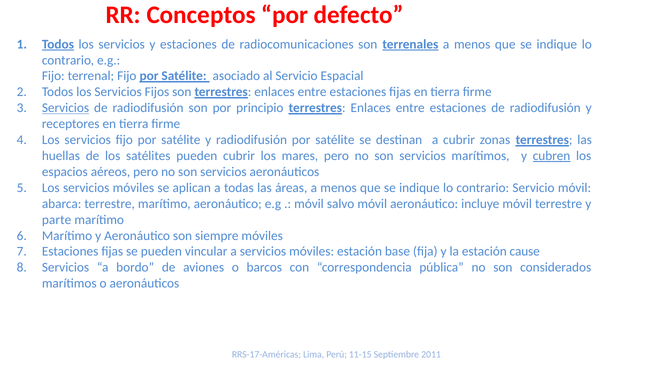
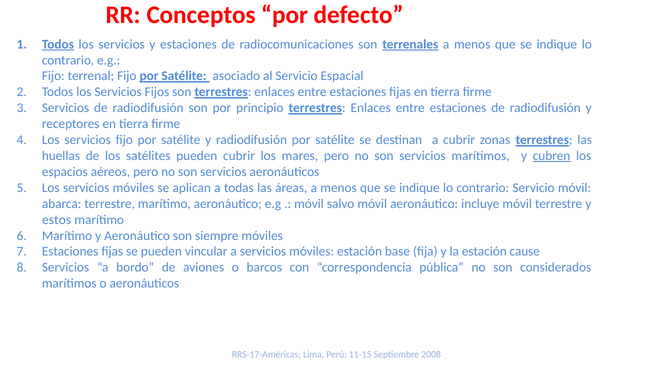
Servicios at (65, 108) underline: present -> none
parte: parte -> estos
2011: 2011 -> 2008
